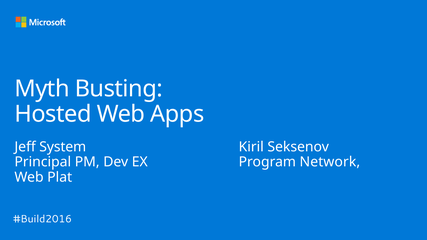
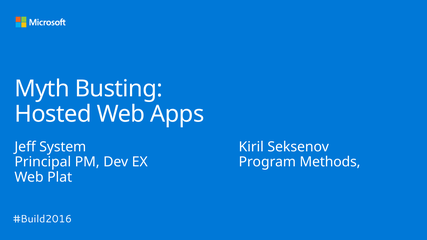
Network: Network -> Methods
